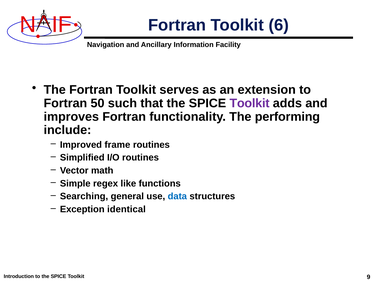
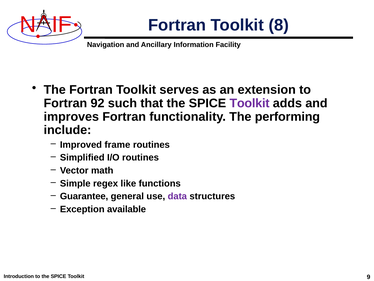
6: 6 -> 8
50: 50 -> 92
Searching: Searching -> Guarantee
data colour: blue -> purple
identical: identical -> available
